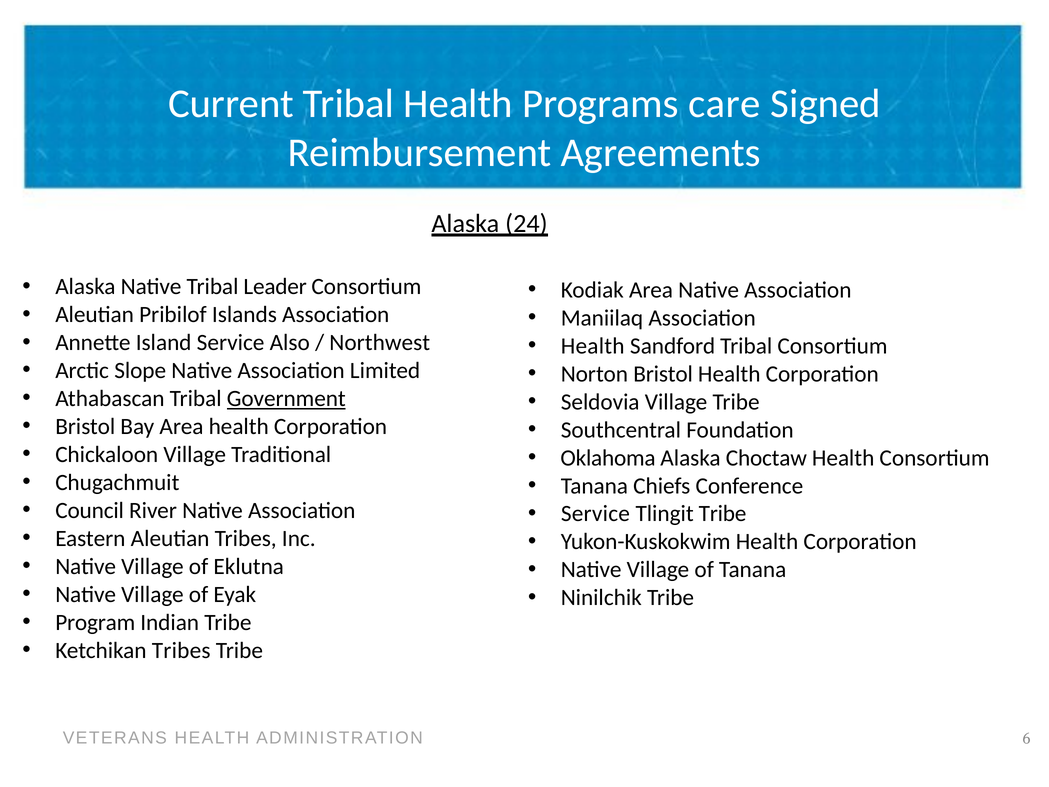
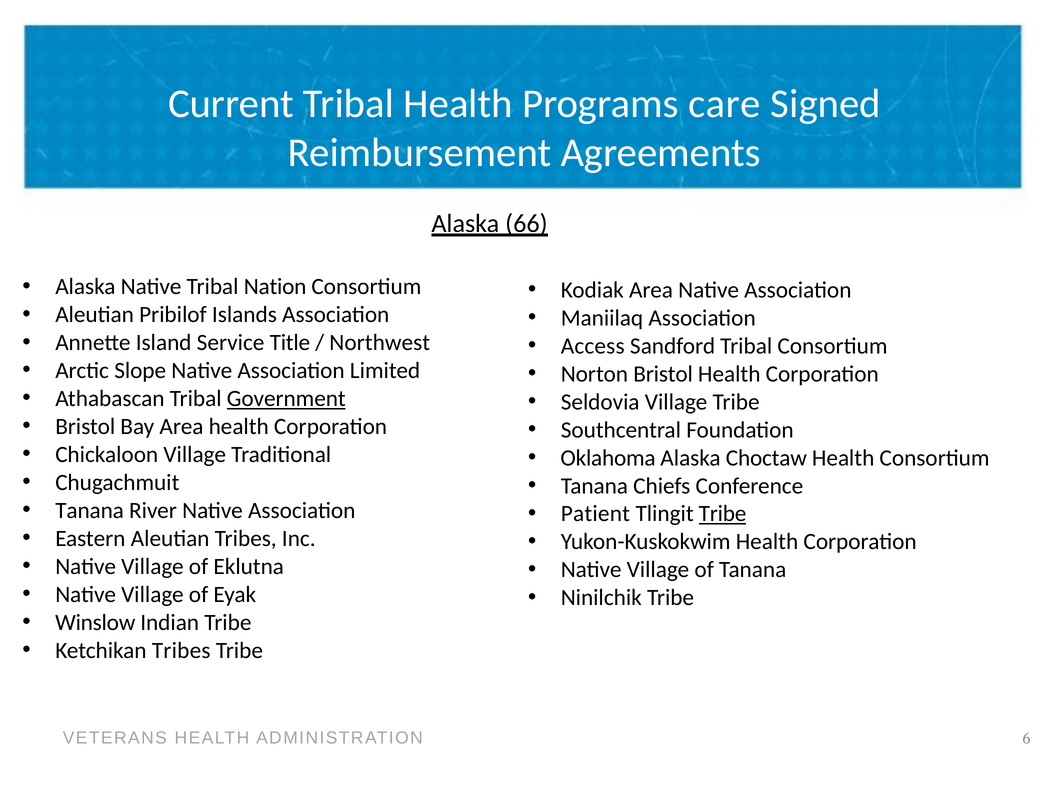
24: 24 -> 66
Leader: Leader -> Nation
Also: Also -> Title
Health at (593, 346): Health -> Access
Council at (90, 510): Council -> Tanana
Service at (595, 514): Service -> Patient
Tribe at (723, 514) underline: none -> present
Program: Program -> Winslow
